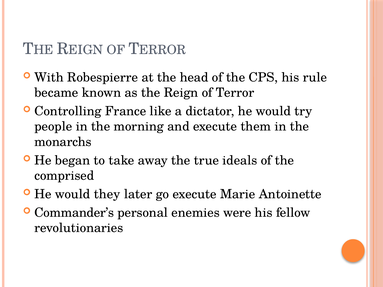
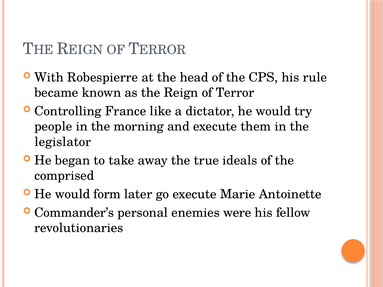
monarchs: monarchs -> legislator
they: they -> form
